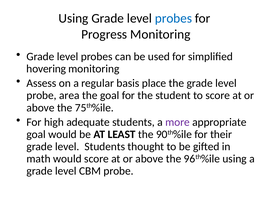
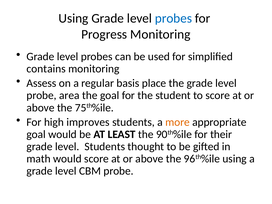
hovering: hovering -> contains
adequate: adequate -> improves
more colour: purple -> orange
